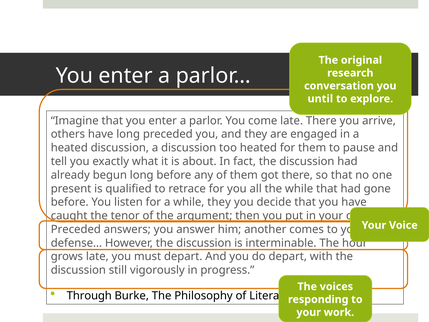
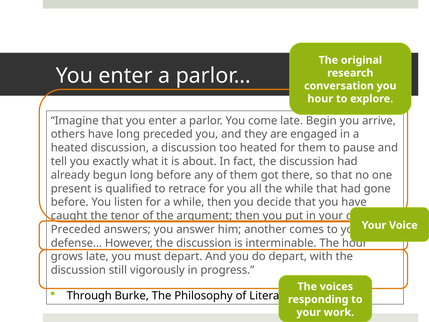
until at (320, 99): until -> hour
late There: There -> Begin
while they: they -> then
